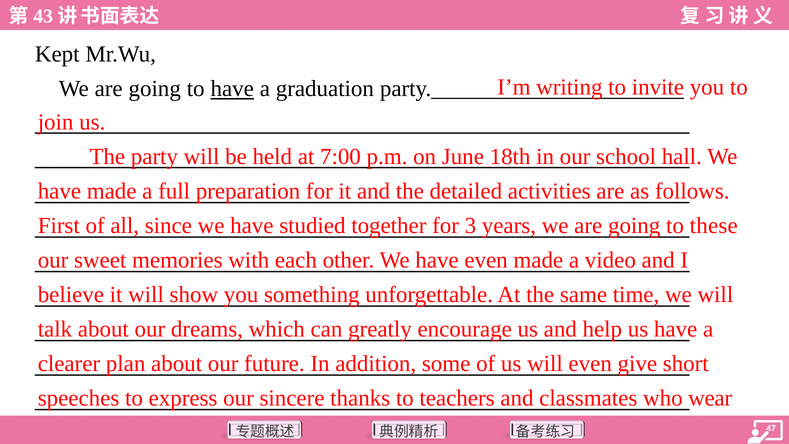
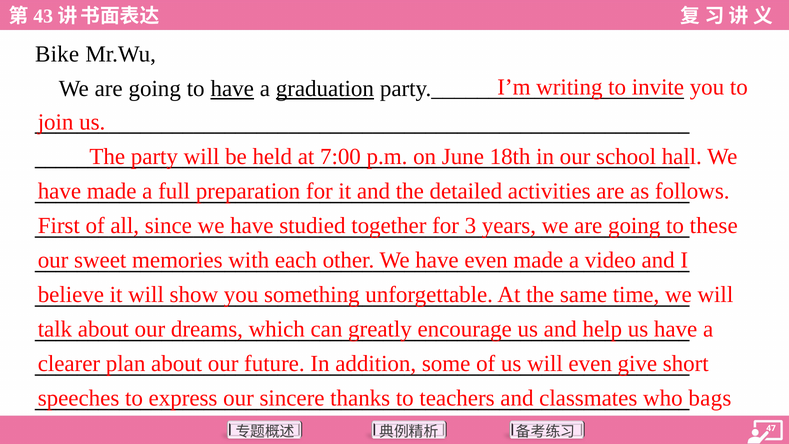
Kept: Kept -> Bike
graduation underline: none -> present
wear: wear -> bags
